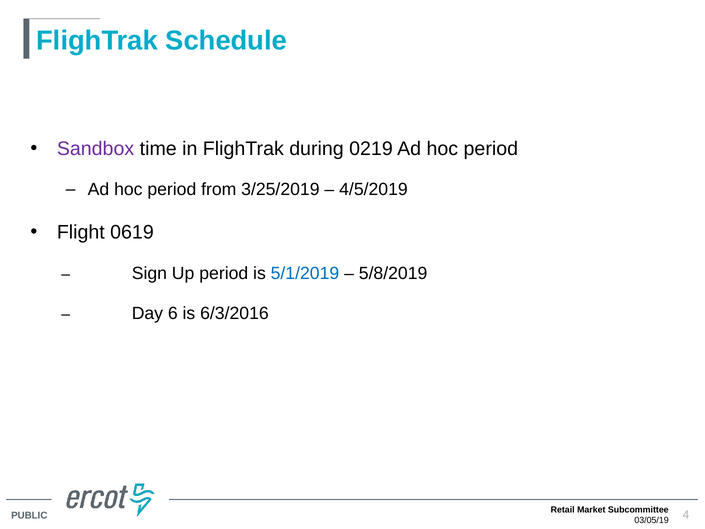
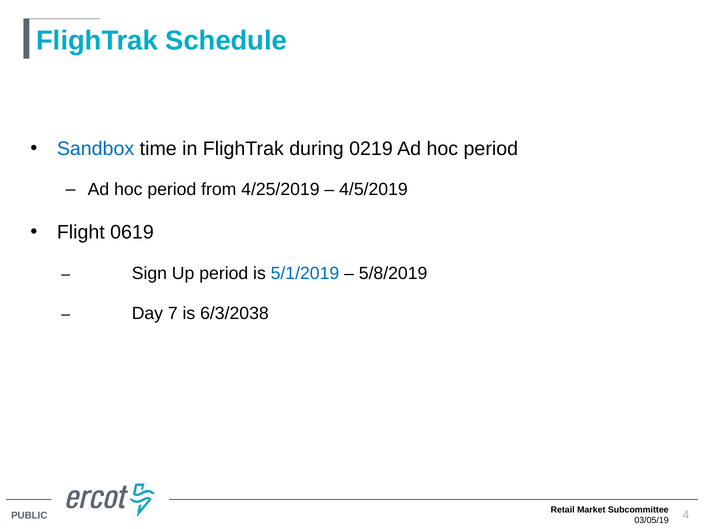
Sandbox colour: purple -> blue
3/25/2019: 3/25/2019 -> 4/25/2019
6: 6 -> 7
6/3/2016: 6/3/2016 -> 6/3/2038
